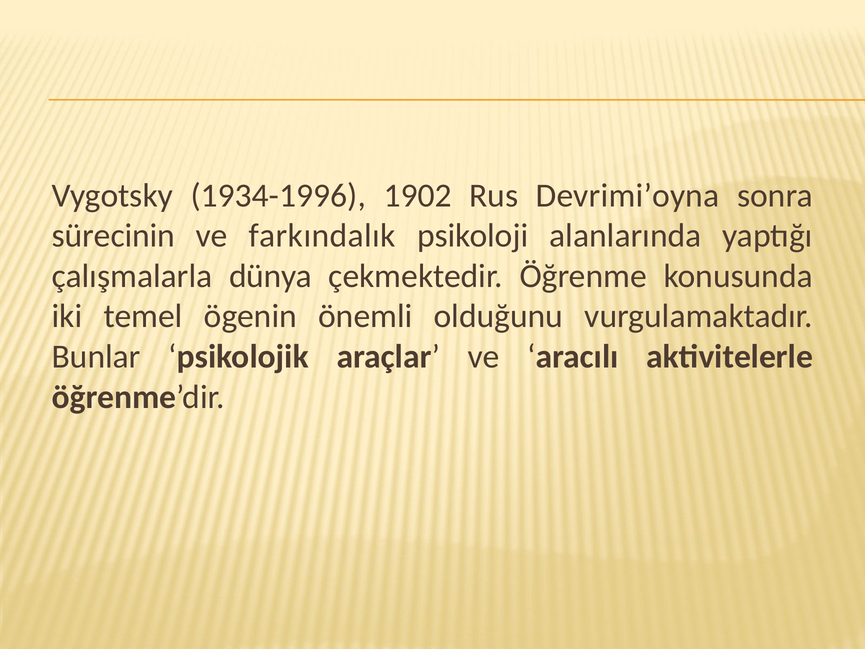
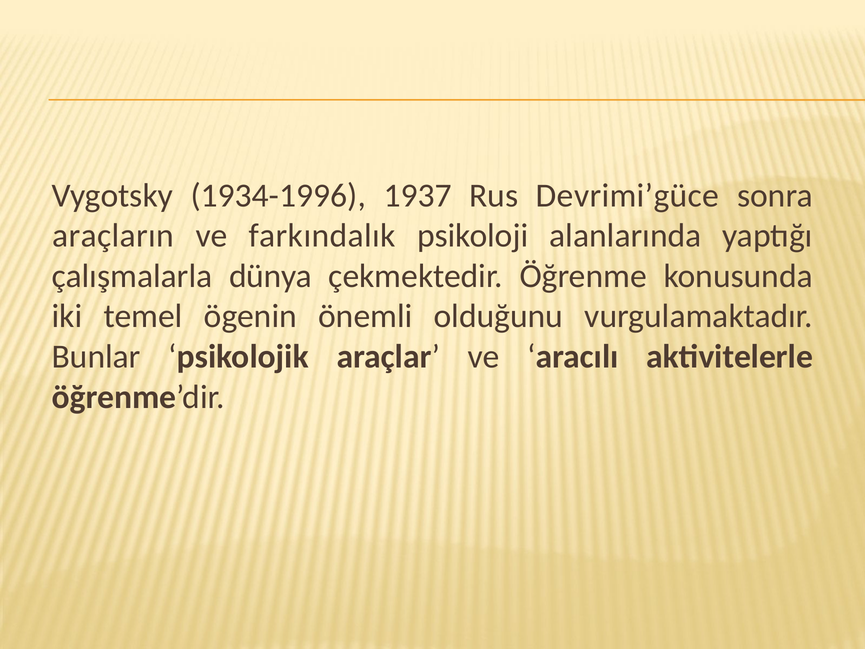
1902: 1902 -> 1937
Devrimi’oyna: Devrimi’oyna -> Devrimi’güce
sürecinin: sürecinin -> araçların
